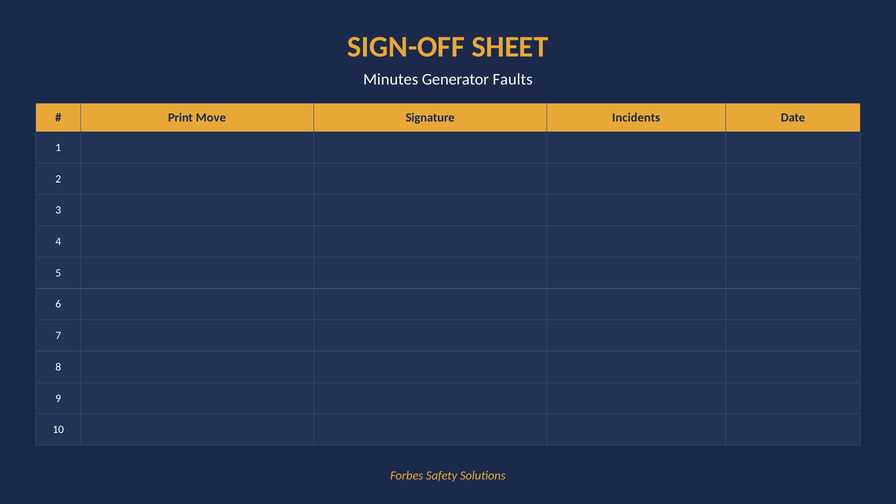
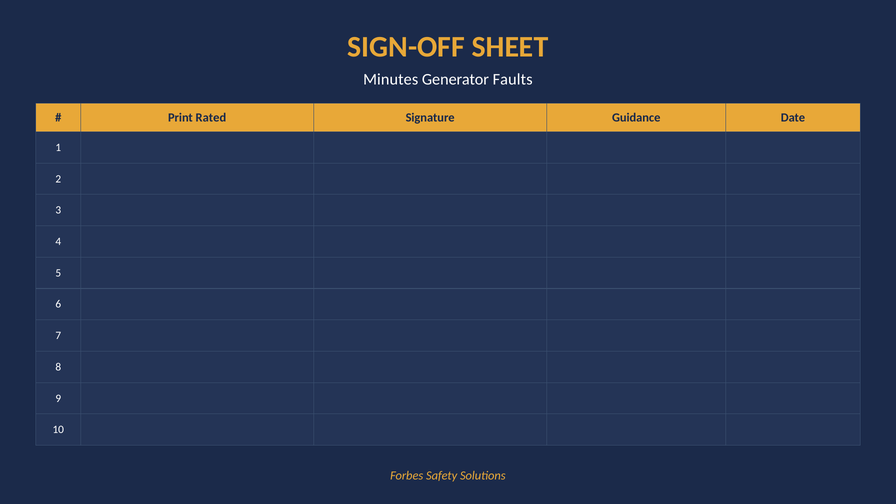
Move: Move -> Rated
Incidents: Incidents -> Guidance
